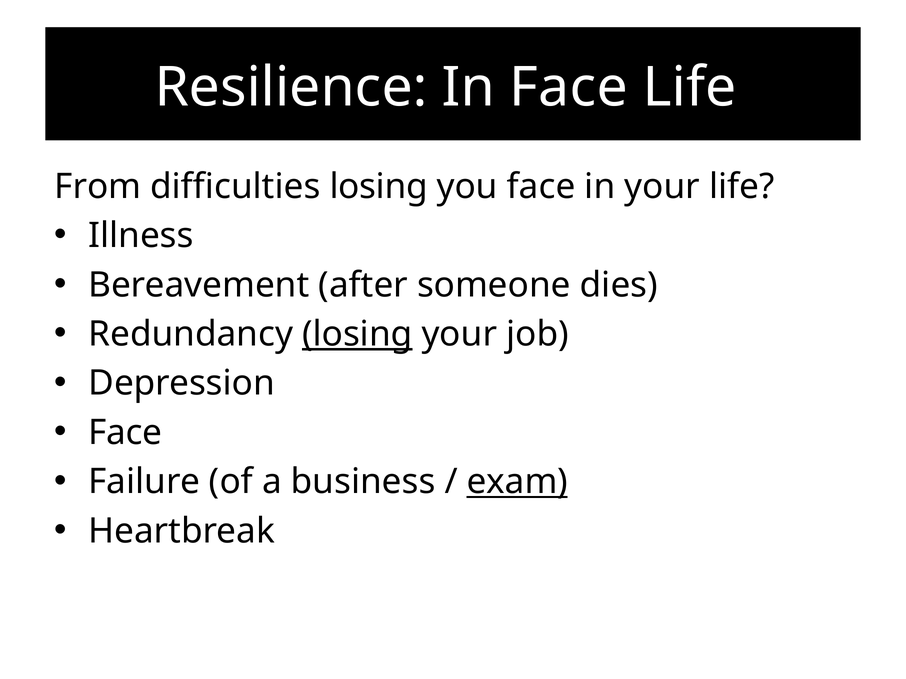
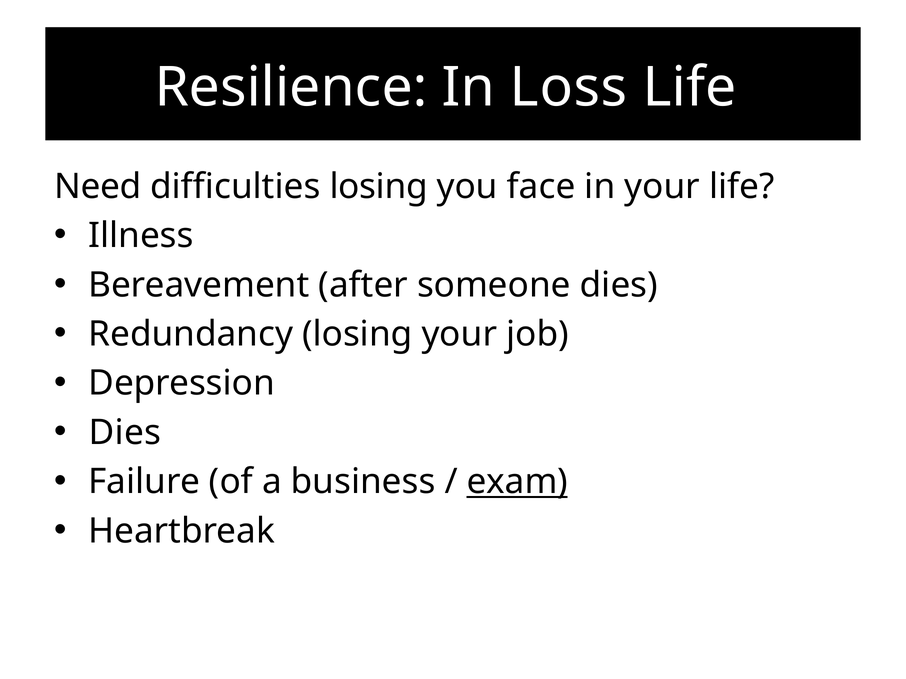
In Face: Face -> Loss
From: From -> Need
losing at (357, 334) underline: present -> none
Face at (125, 433): Face -> Dies
